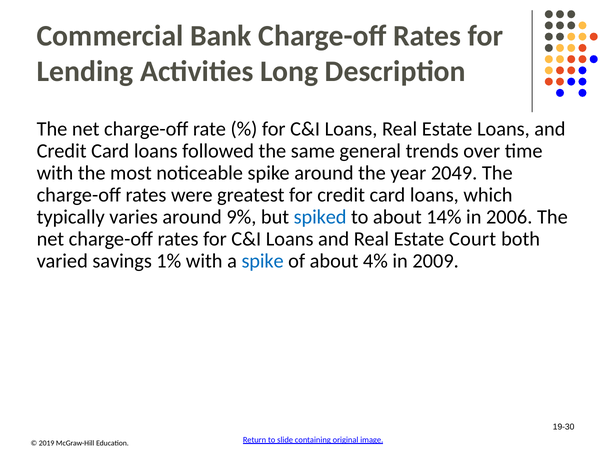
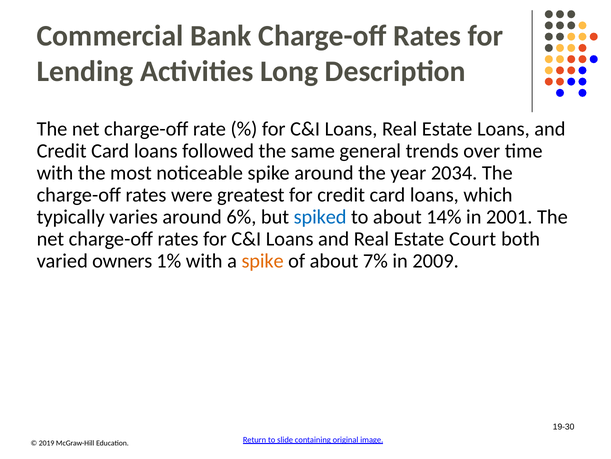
2049: 2049 -> 2034
9%: 9% -> 6%
2006: 2006 -> 2001
savings: savings -> owners
spike at (263, 261) colour: blue -> orange
4%: 4% -> 7%
